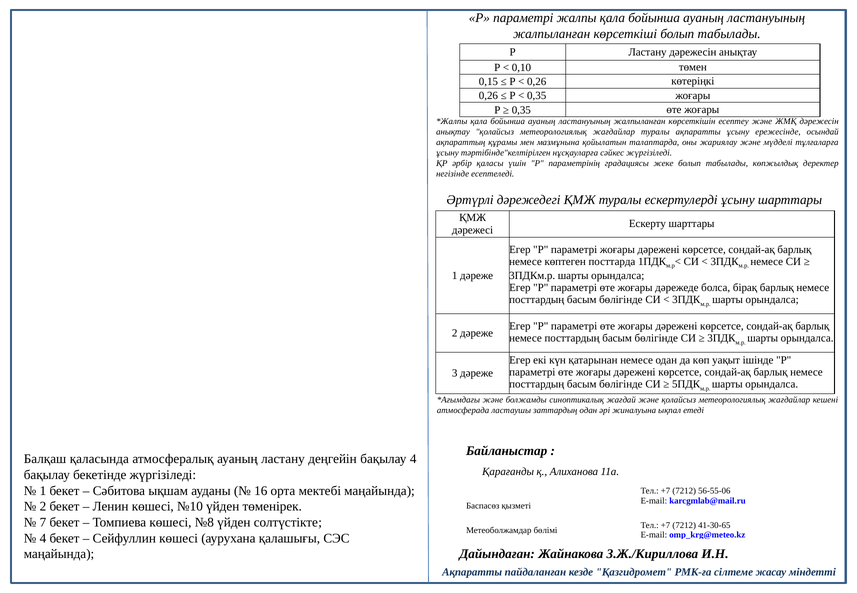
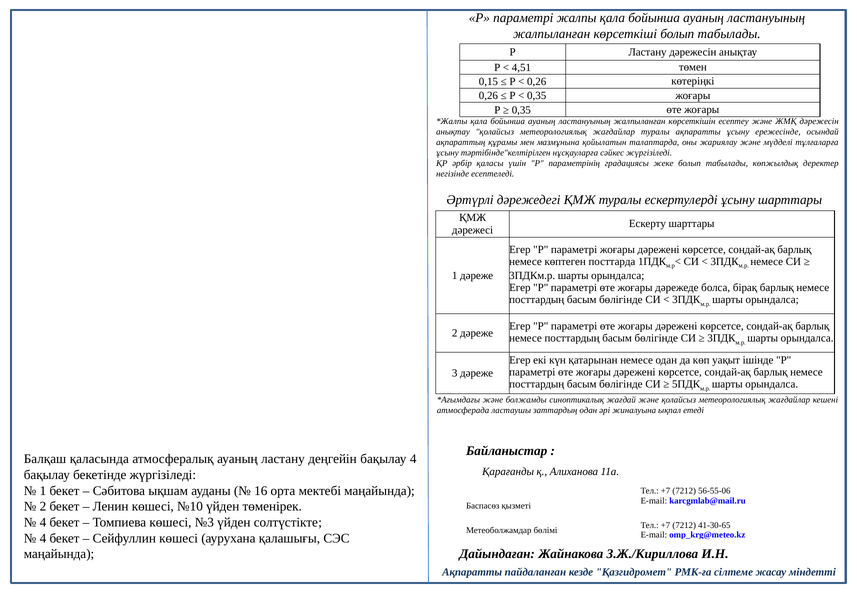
0,10: 0,10 -> 4,51
7 at (43, 523): 7 -> 4
№8: №8 -> №3
